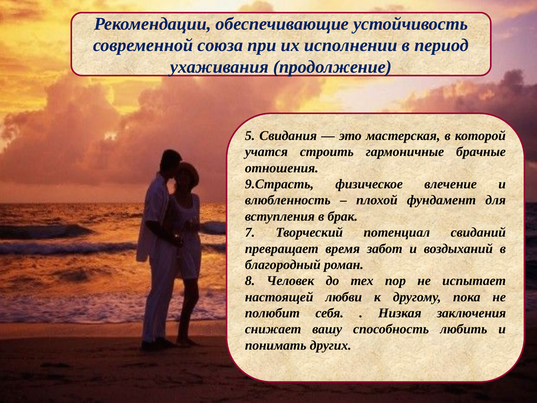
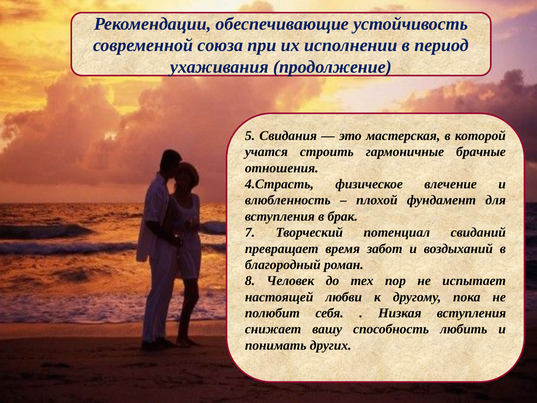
9.Страсть: 9.Страсть -> 4.Страсть
Низкая заключения: заключения -> вступления
